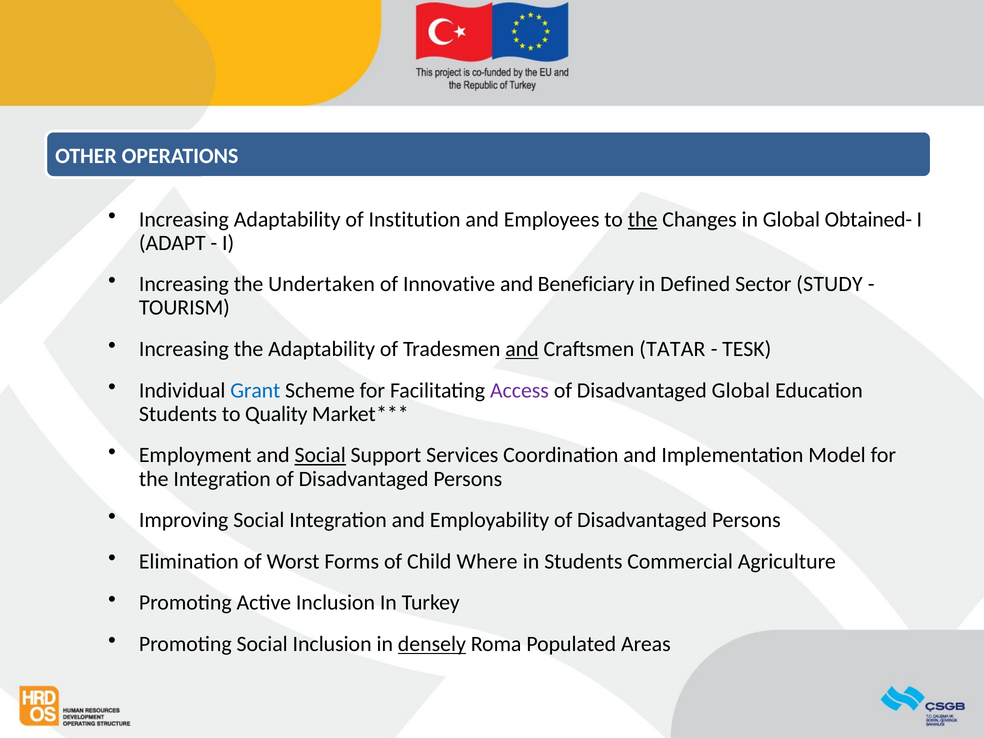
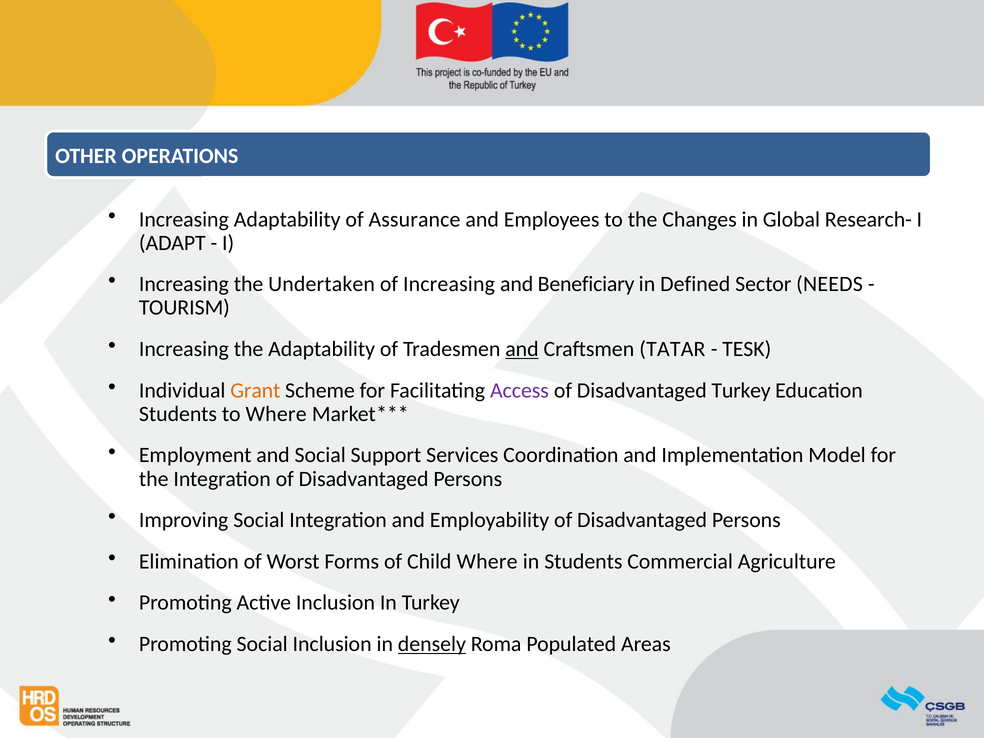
Institution: Institution -> Assurance
the at (643, 219) underline: present -> none
Obtained-: Obtained- -> Research-
of Innovative: Innovative -> Increasing
STUDY: STUDY -> NEEDS
Grant colour: blue -> orange
Disadvantaged Global: Global -> Turkey
to Quality: Quality -> Where
Social at (320, 455) underline: present -> none
